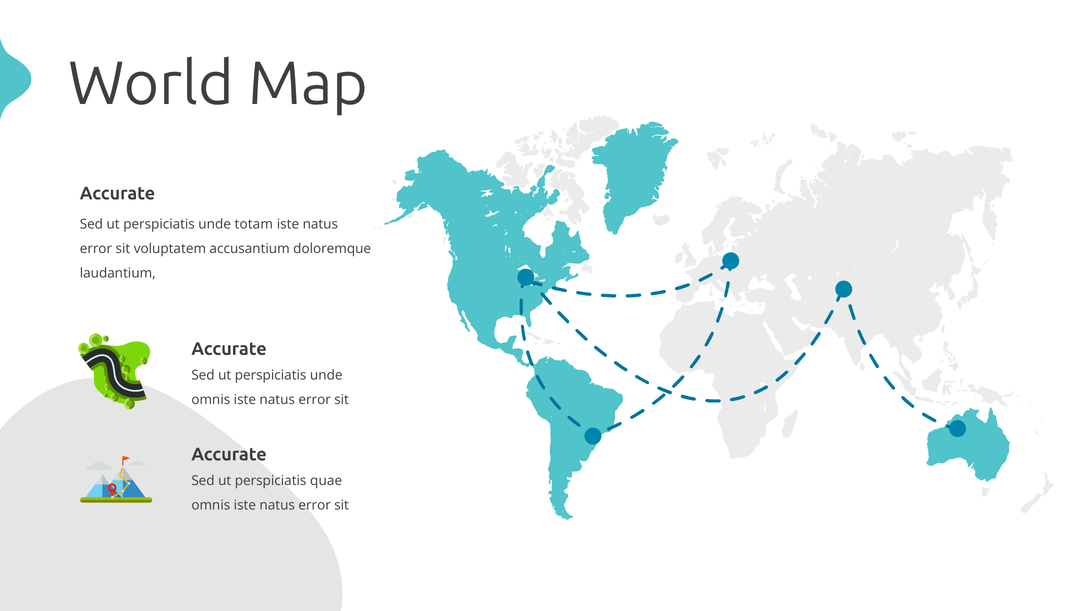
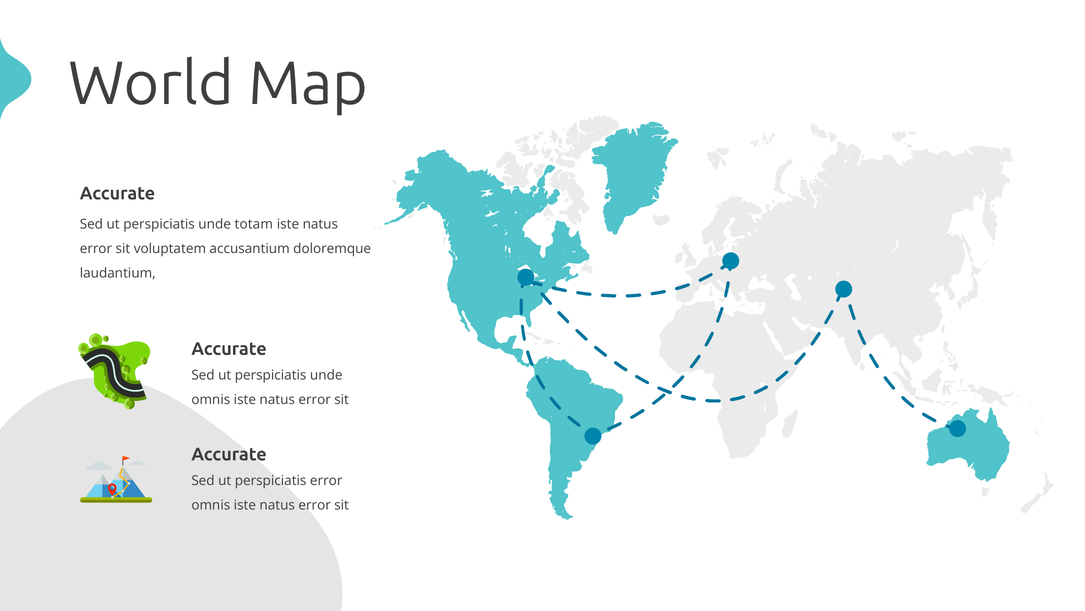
perspiciatis quae: quae -> error
